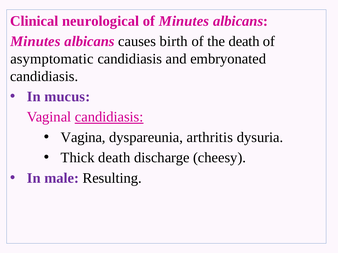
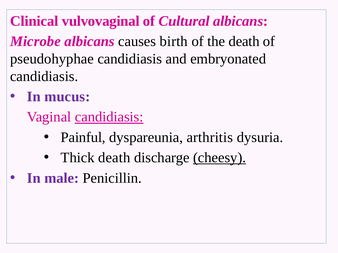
neurological: neurological -> vulvovaginal
of Minutes: Minutes -> Cultural
Minutes at (35, 41): Minutes -> Microbe
asymptomatic: asymptomatic -> pseudohyphae
Vagina: Vagina -> Painful
cheesy underline: none -> present
Resulting: Resulting -> Penicillin
